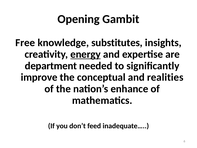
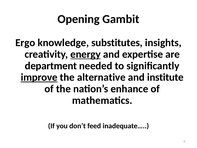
Free: Free -> Ergo
improve underline: none -> present
conceptual: conceptual -> alternative
realities: realities -> institute
